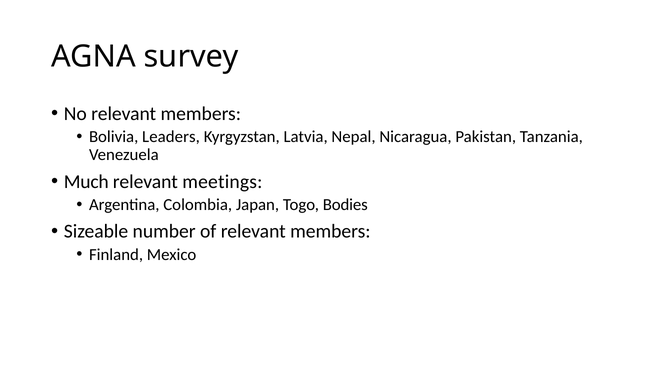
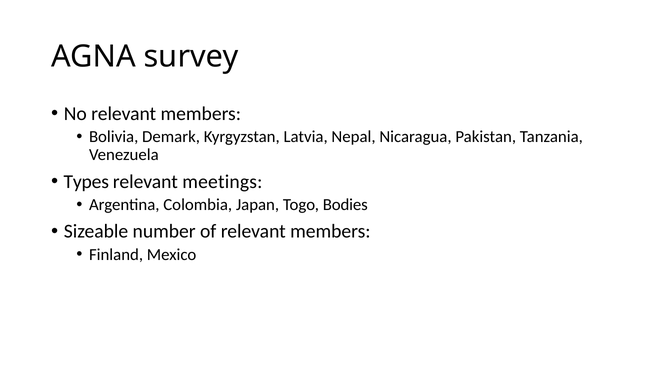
Leaders: Leaders -> Demark
Much: Much -> Types
